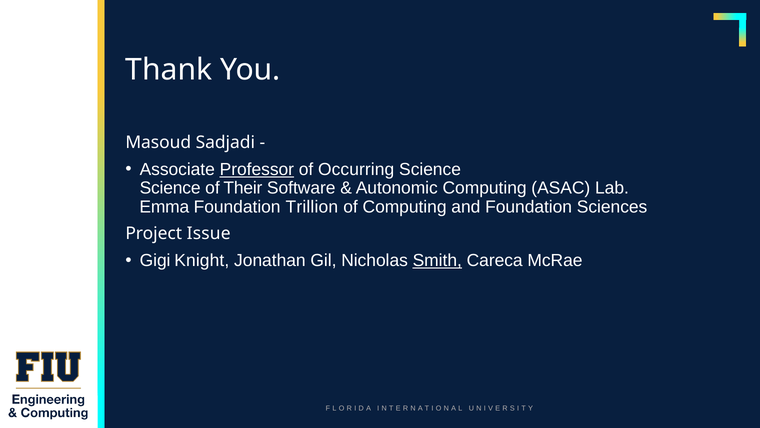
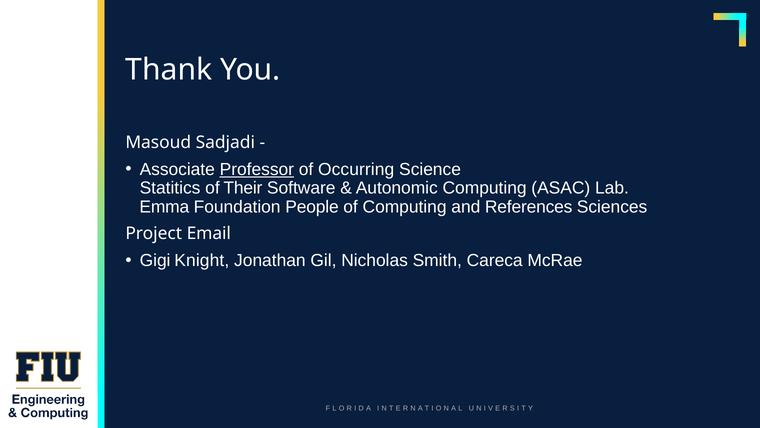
Science at (170, 188): Science -> Statitics
Trillion: Trillion -> People
and Foundation: Foundation -> References
Issue: Issue -> Email
Smith underline: present -> none
